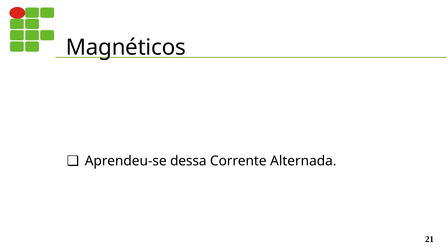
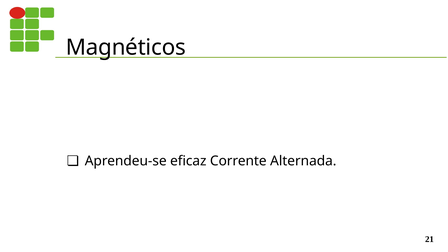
dessa: dessa -> eficaz
